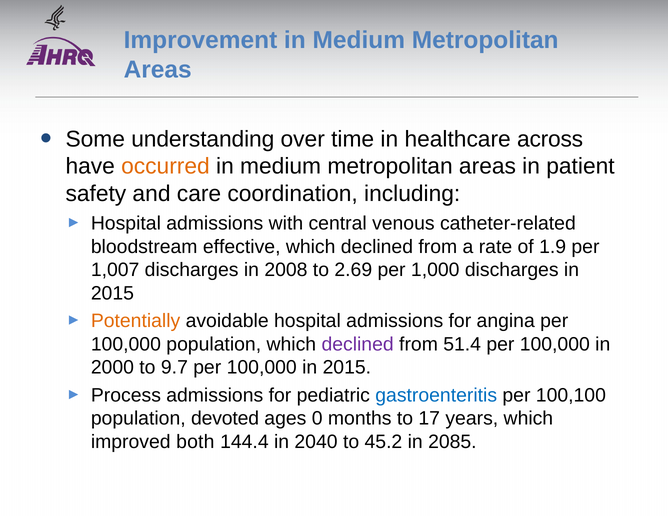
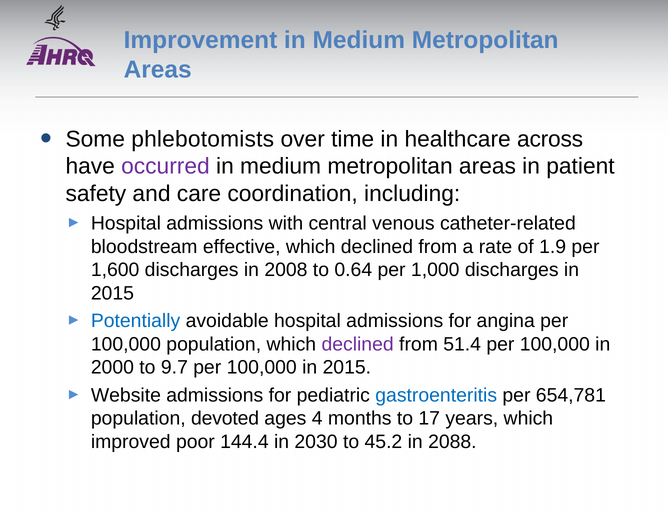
understanding: understanding -> phlebotomists
occurred colour: orange -> purple
1,007: 1,007 -> 1,600
2.69: 2.69 -> 0.64
Potentially colour: orange -> blue
Process: Process -> Website
100,100: 100,100 -> 654,781
0: 0 -> 4
both: both -> poor
2040: 2040 -> 2030
2085: 2085 -> 2088
